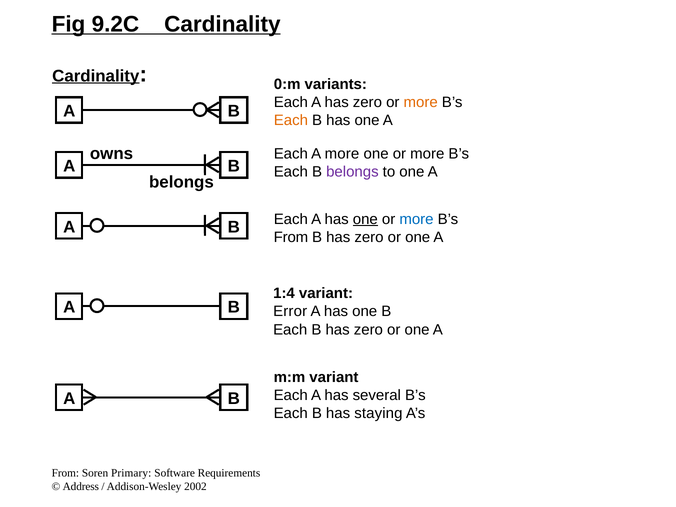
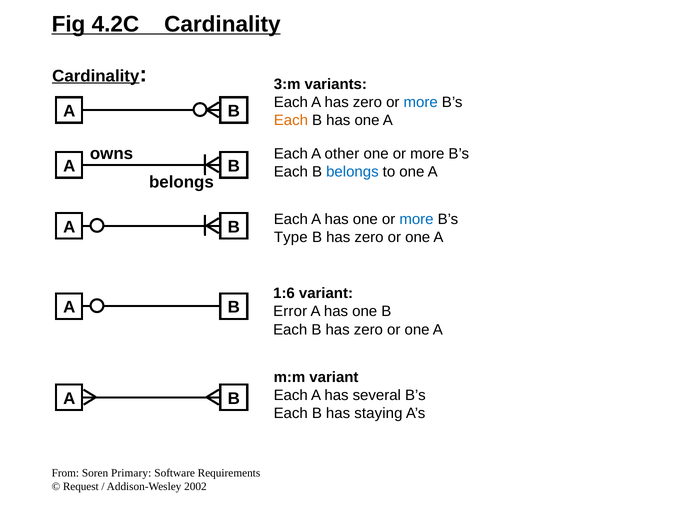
9.2C: 9.2C -> 4.2C
0:m: 0:m -> 3:m
more at (421, 102) colour: orange -> blue
A more: more -> other
belongs at (352, 172) colour: purple -> blue
one at (365, 219) underline: present -> none
From at (291, 237): From -> Type
1:4: 1:4 -> 1:6
Address: Address -> Request
